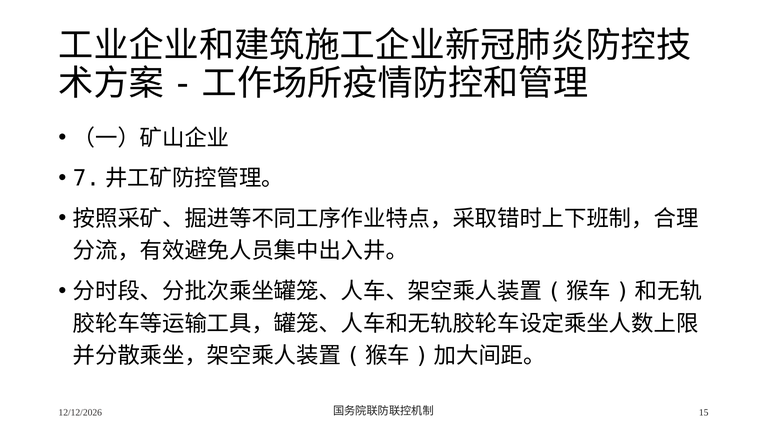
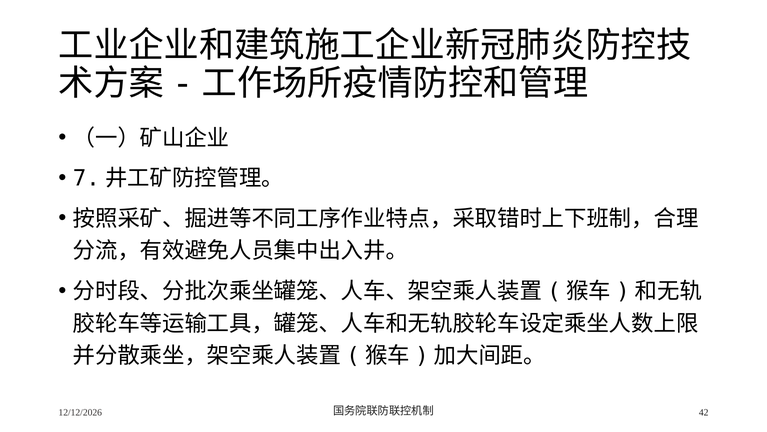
15: 15 -> 42
